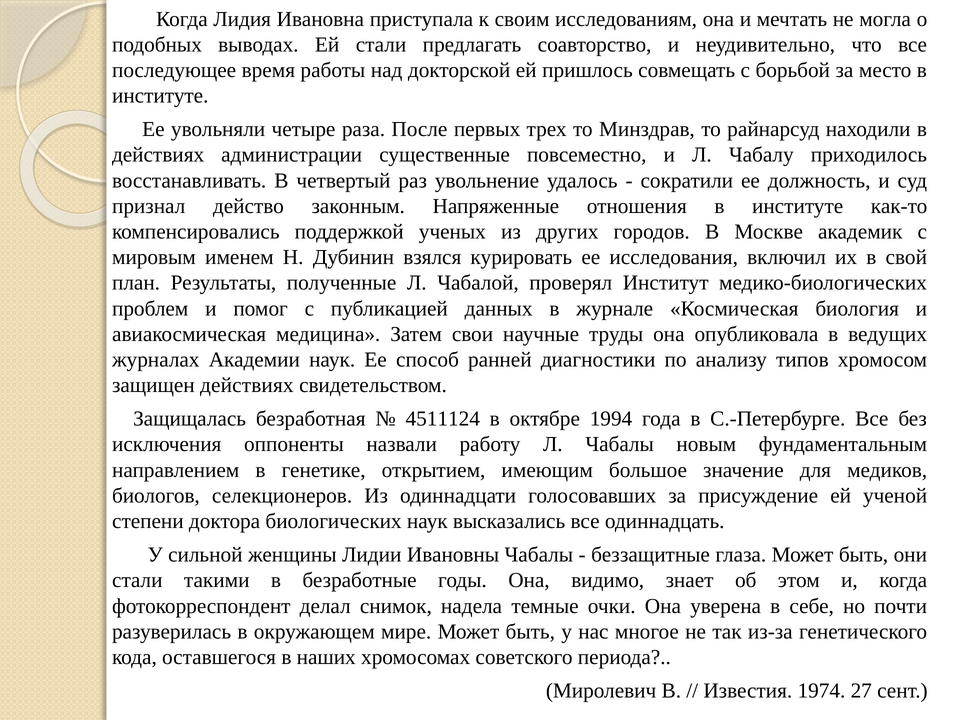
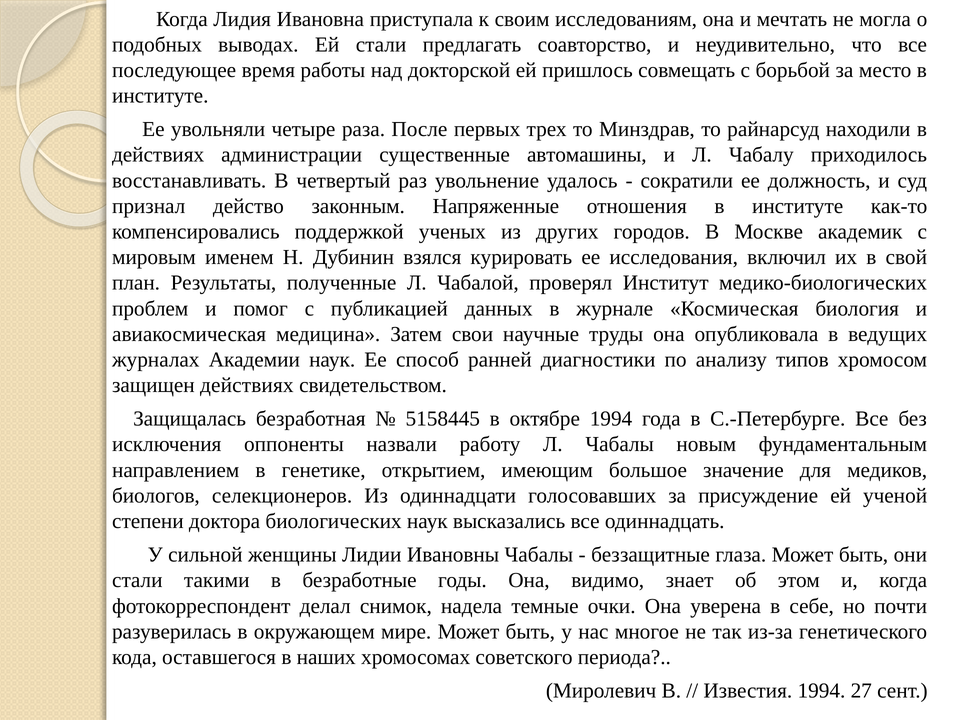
повсеместно: повсеместно -> автомашины
4511124: 4511124 -> 5158445
Известия 1974: 1974 -> 1994
